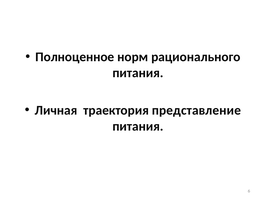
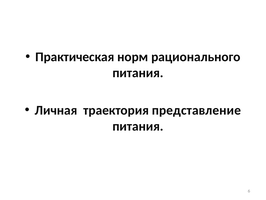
Полноценное: Полноценное -> Практическая
